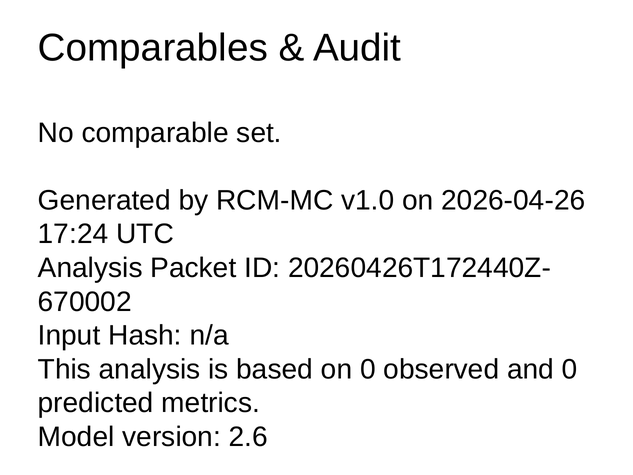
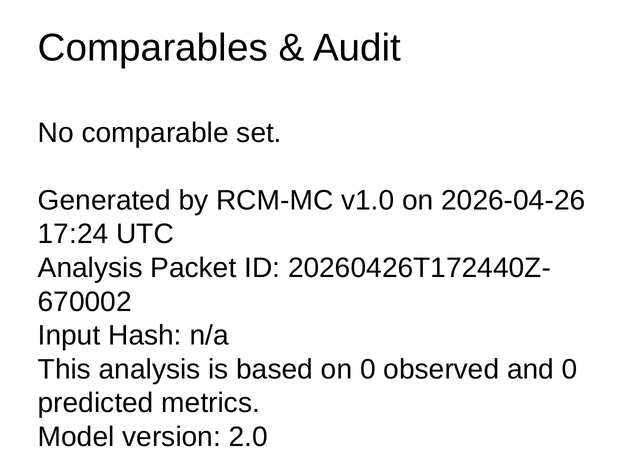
2.6: 2.6 -> 2.0
